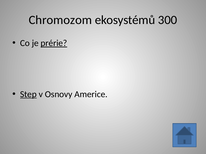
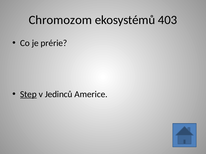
300: 300 -> 403
prérie underline: present -> none
Osnovy: Osnovy -> Jedinců
